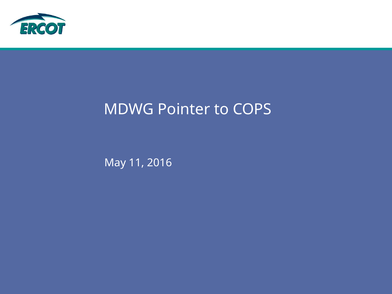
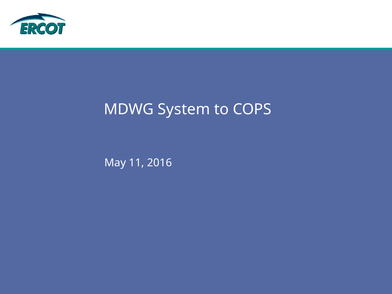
Pointer: Pointer -> System
